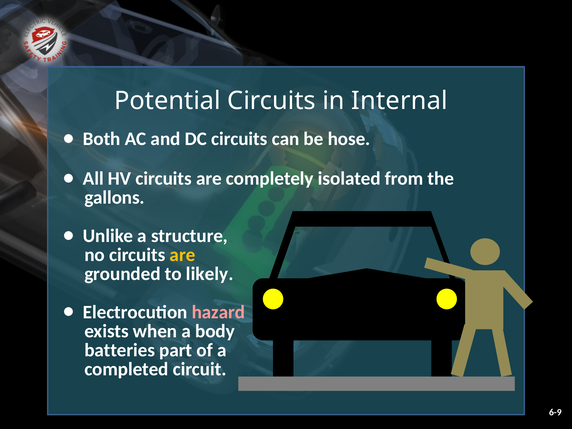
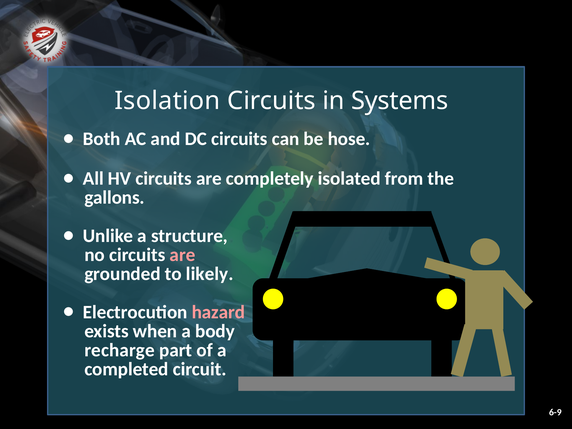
Potential: Potential -> Isolation
Internal: Internal -> Systems
are at (182, 255) colour: yellow -> pink
batteries: batteries -> recharge
